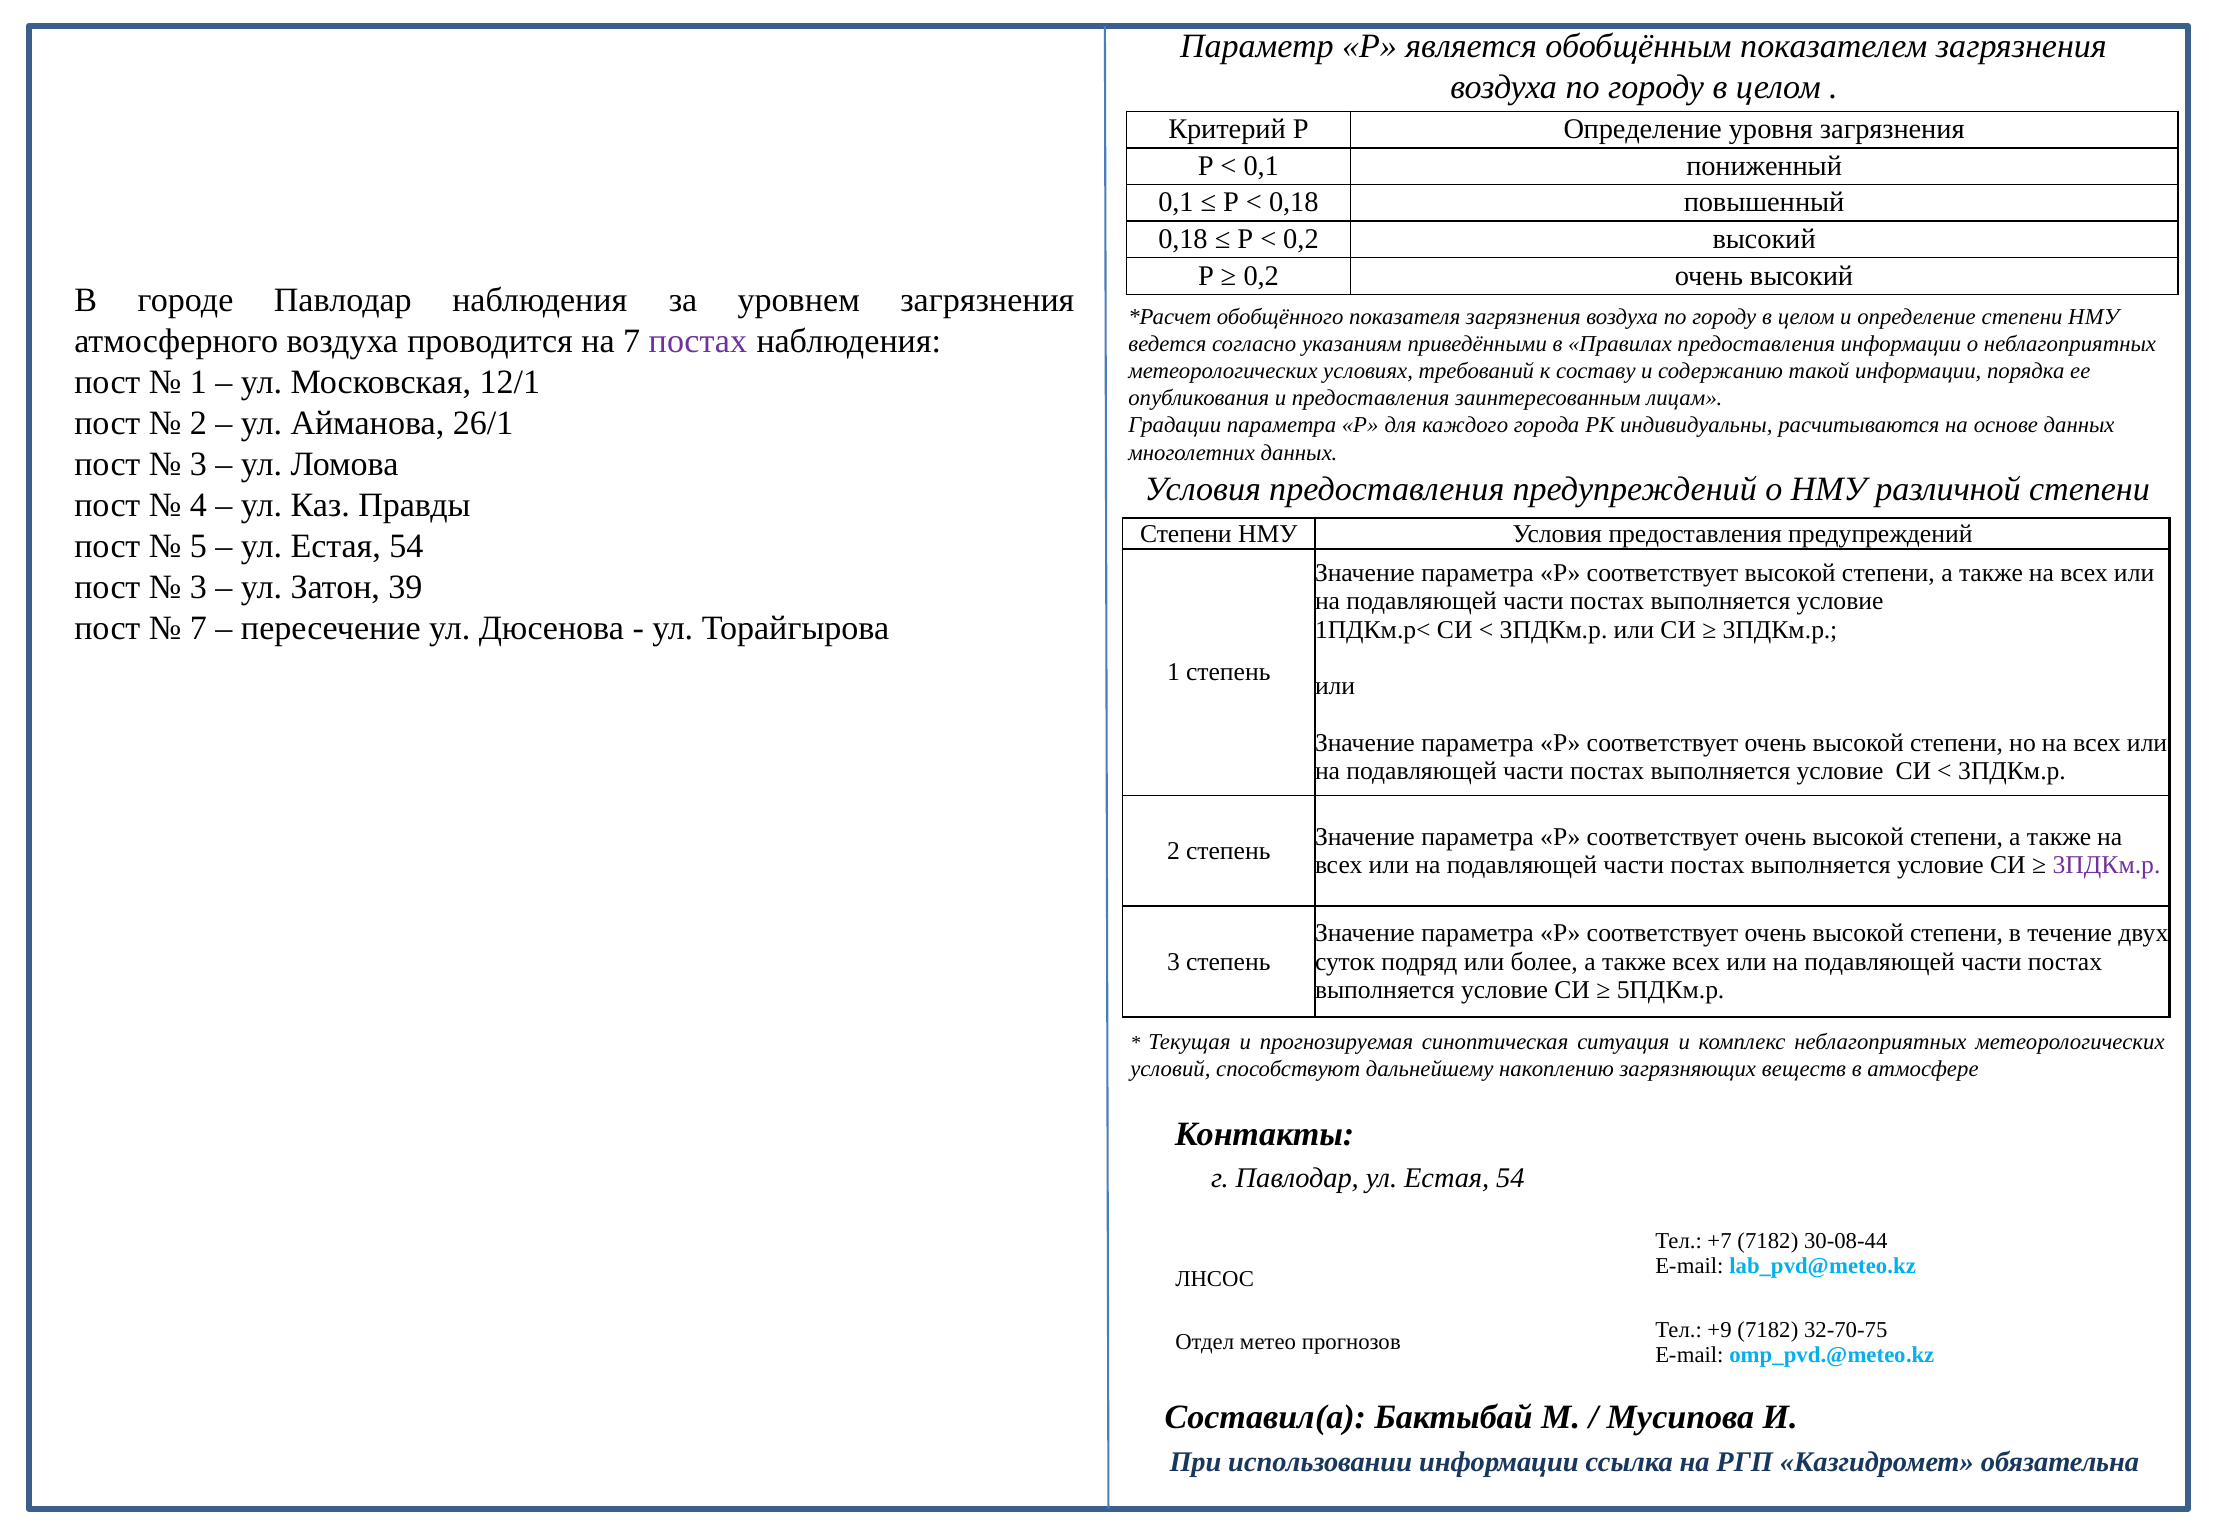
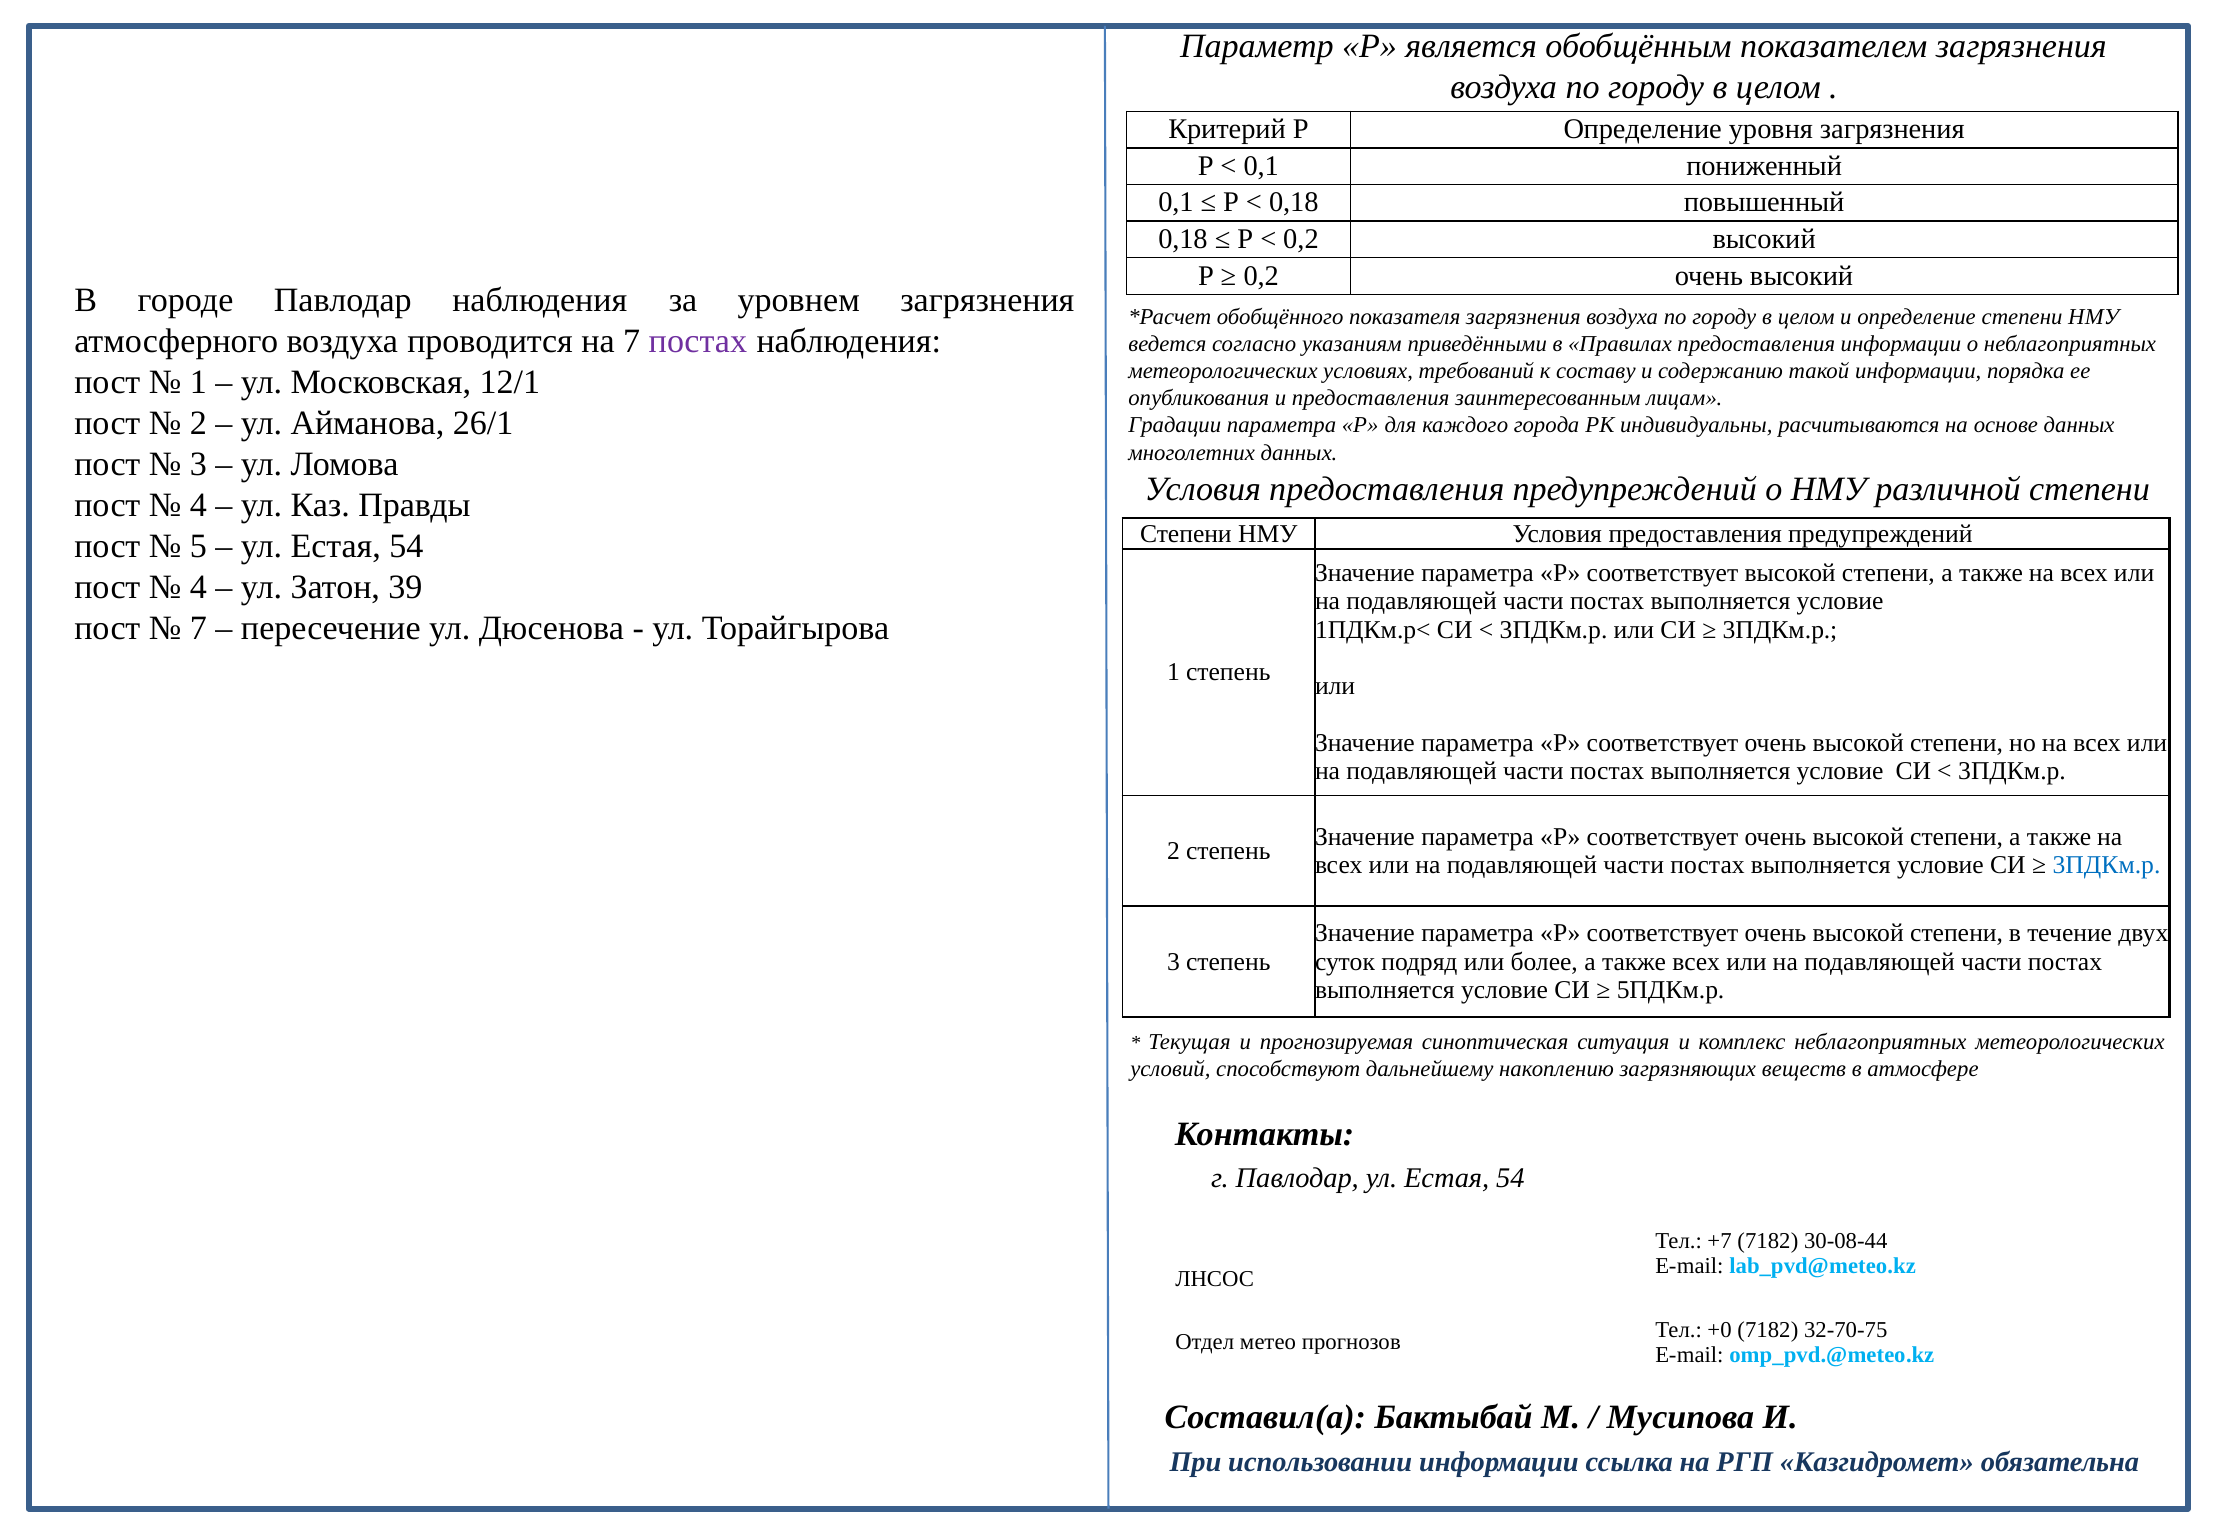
3 at (198, 587): 3 -> 4
3ПДКм.р at (2107, 865) colour: purple -> blue
+9: +9 -> +0
